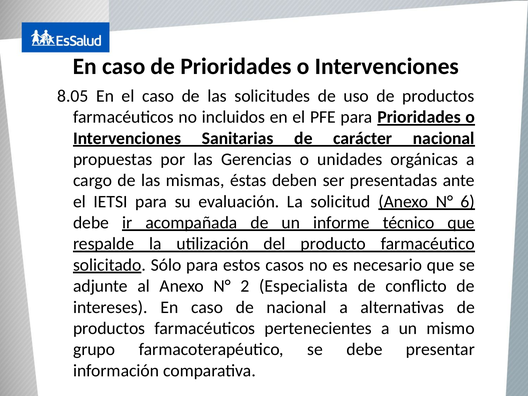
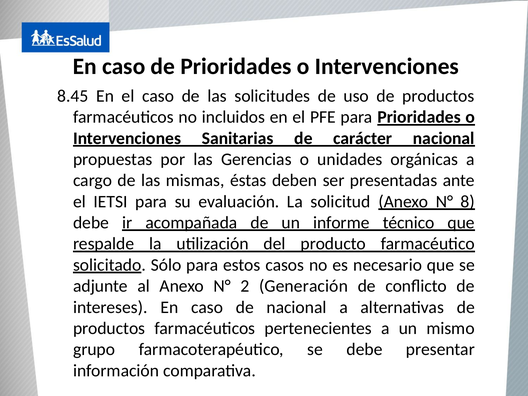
8.05: 8.05 -> 8.45
6: 6 -> 8
Especialista: Especialista -> Generación
